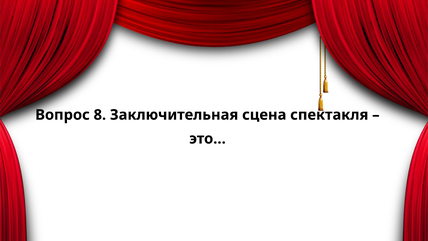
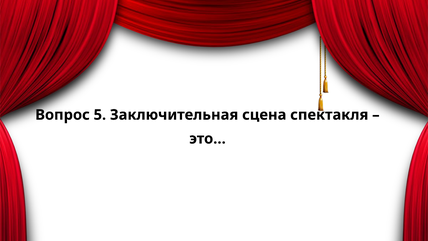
8: 8 -> 5
